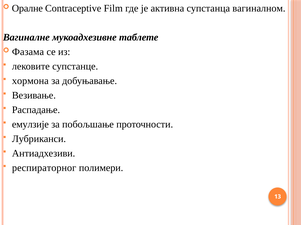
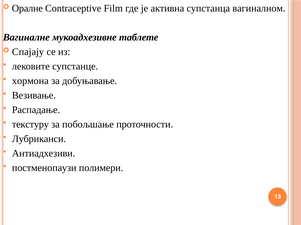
Фазама: Фазама -> Спајају
емулзије: емулзије -> текстуру
респираторног: респираторног -> постменопаузи
